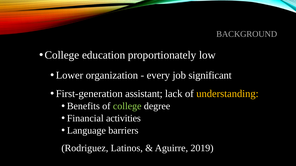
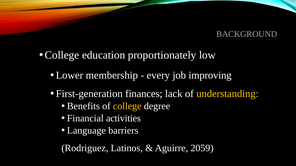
organization: organization -> membership
significant: significant -> improving
assistant: assistant -> finances
college at (127, 106) colour: light green -> yellow
2019: 2019 -> 2059
